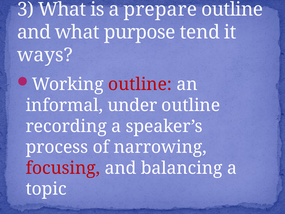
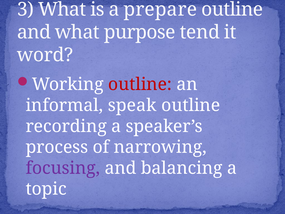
ways: ways -> word
under: under -> speak
focusing colour: red -> purple
